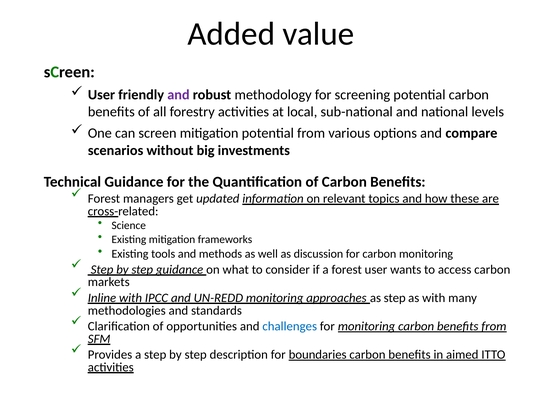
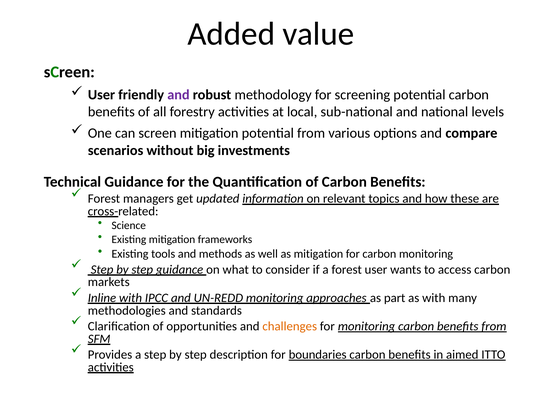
as discussion: discussion -> mitigation
as step: step -> part
challenges colour: blue -> orange
